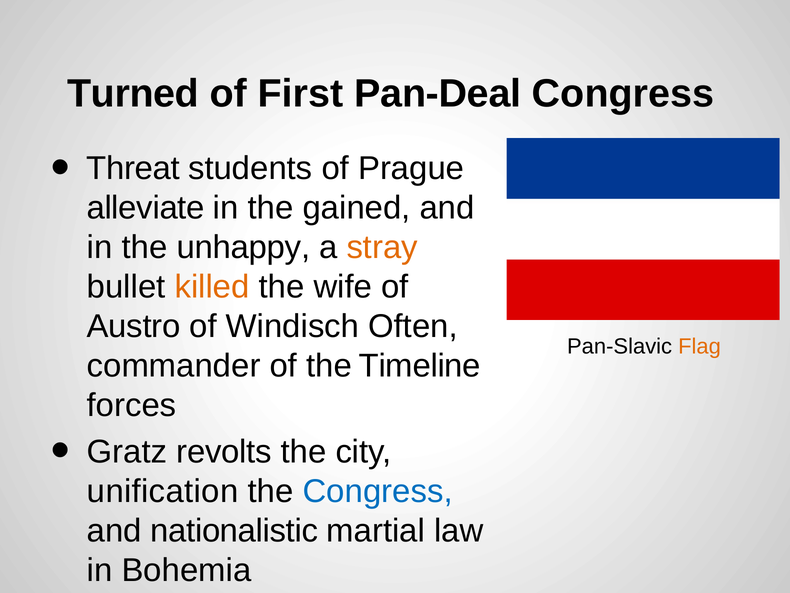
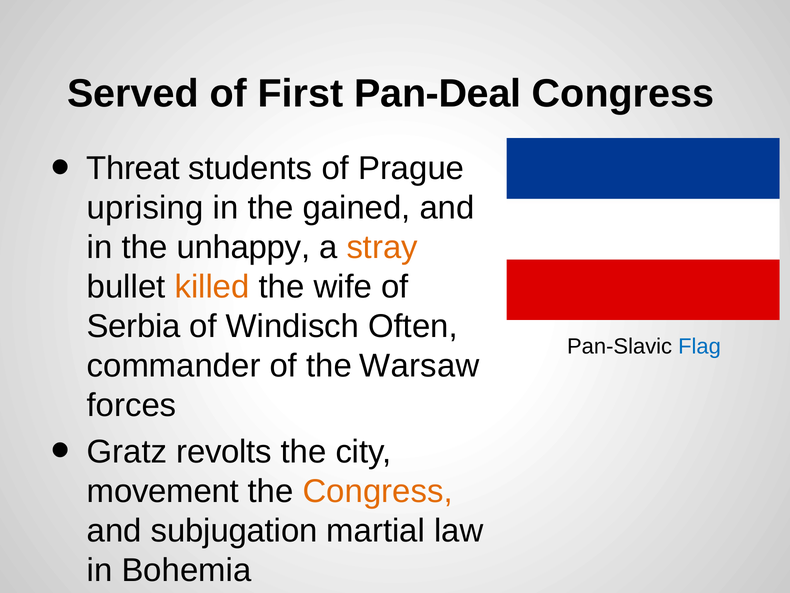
Turned: Turned -> Served
alleviate: alleviate -> uprising
Austro: Austro -> Serbia
Flag colour: orange -> blue
Timeline: Timeline -> Warsaw
unification: unification -> movement
Congress at (378, 491) colour: blue -> orange
nationalistic: nationalistic -> subjugation
